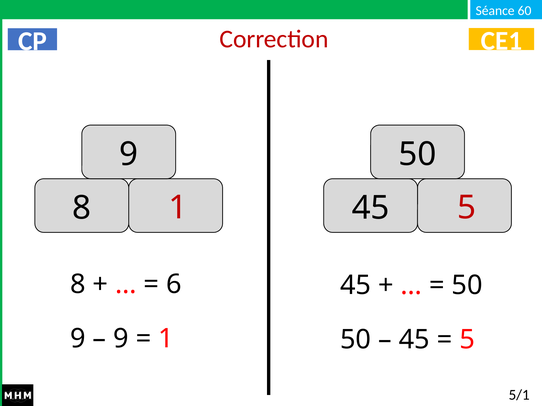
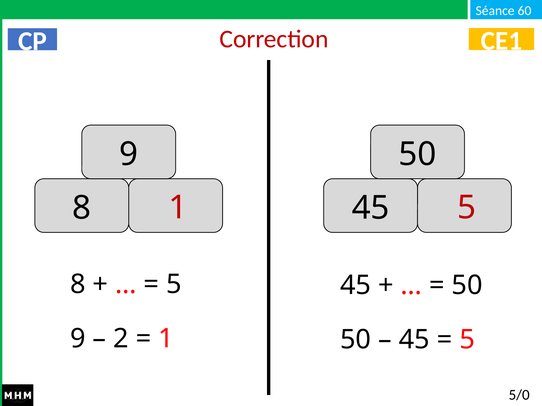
6 at (174, 285): 6 -> 5
9 at (121, 339): 9 -> 2
5/1: 5/1 -> 5/0
